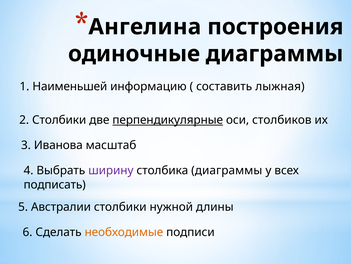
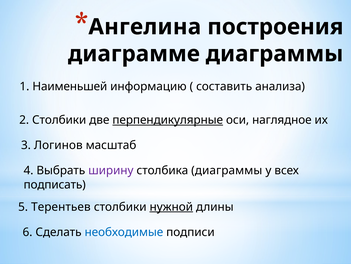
одиночные: одиночные -> диаграмме
лыжная: лыжная -> анализа
столбиков: столбиков -> наглядное
Иванова: Иванова -> Логинов
Австралии: Австралии -> Терентьев
нужной underline: none -> present
необходимые colour: orange -> blue
